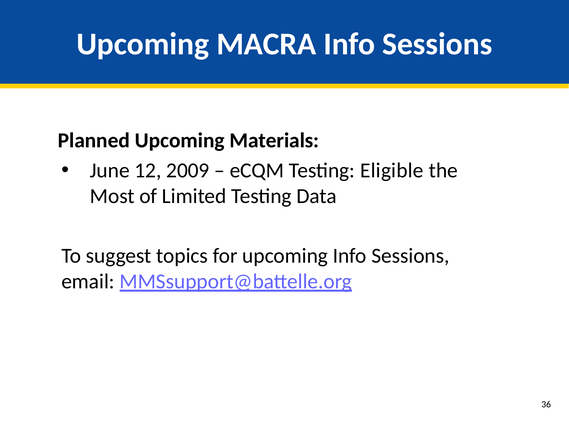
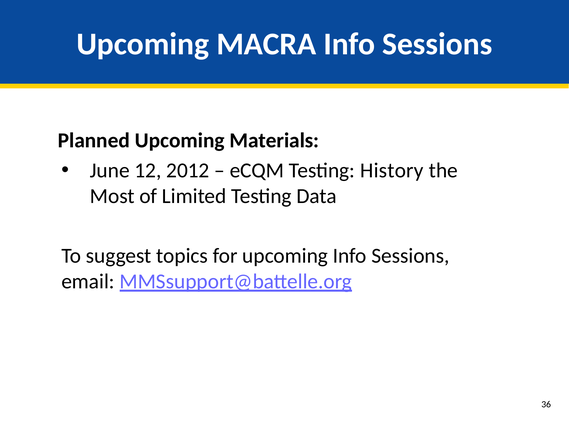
2009: 2009 -> 2012
Eligible: Eligible -> History
